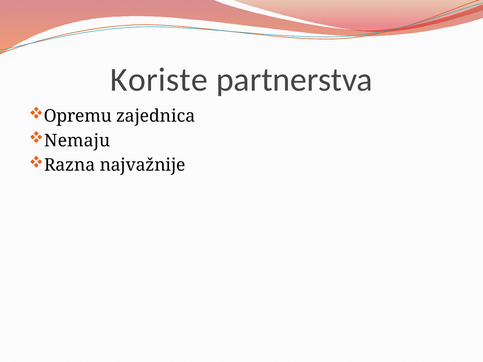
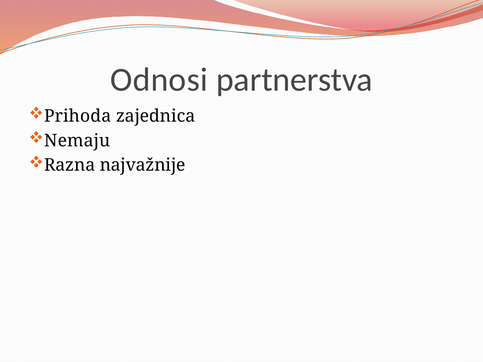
Koriste: Koriste -> Odnosi
Opremu: Opremu -> Prihoda
